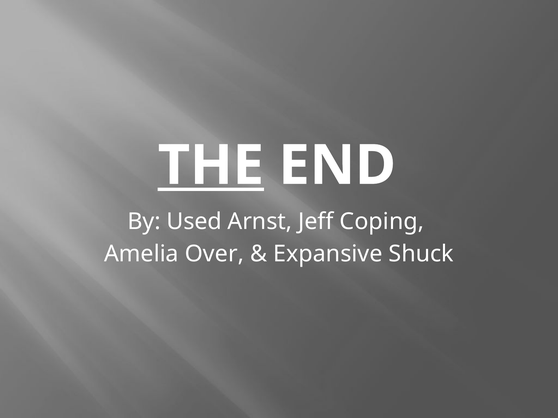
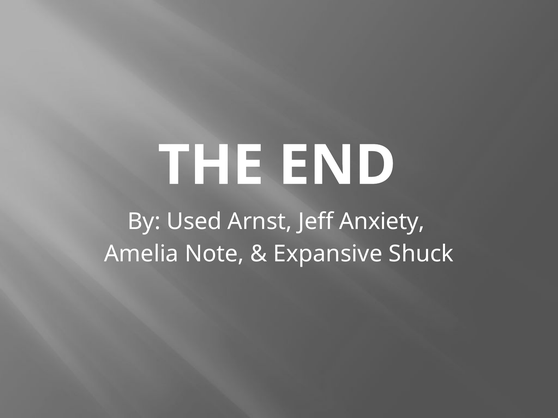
THE underline: present -> none
Coping: Coping -> Anxiety
Over: Over -> Note
